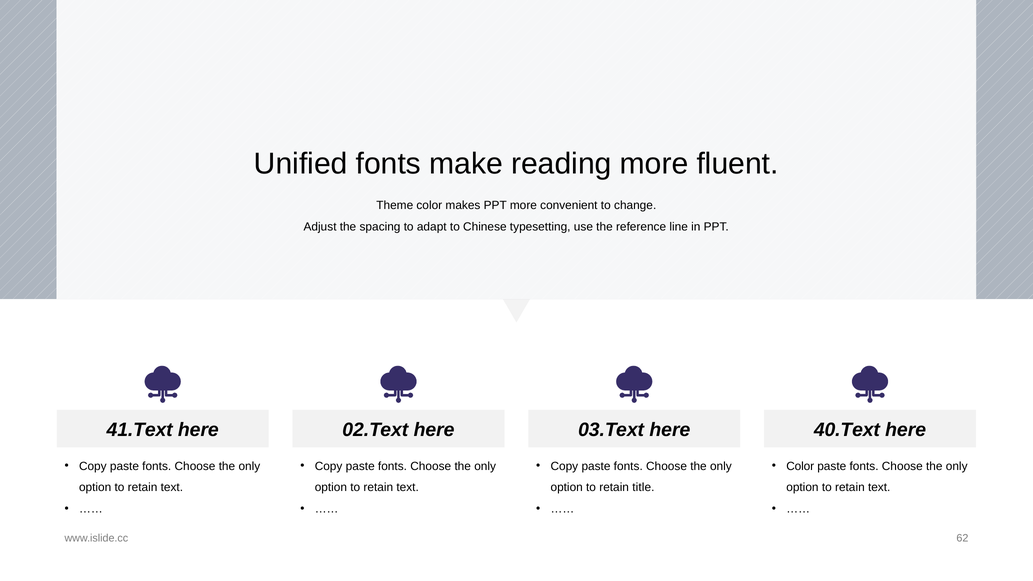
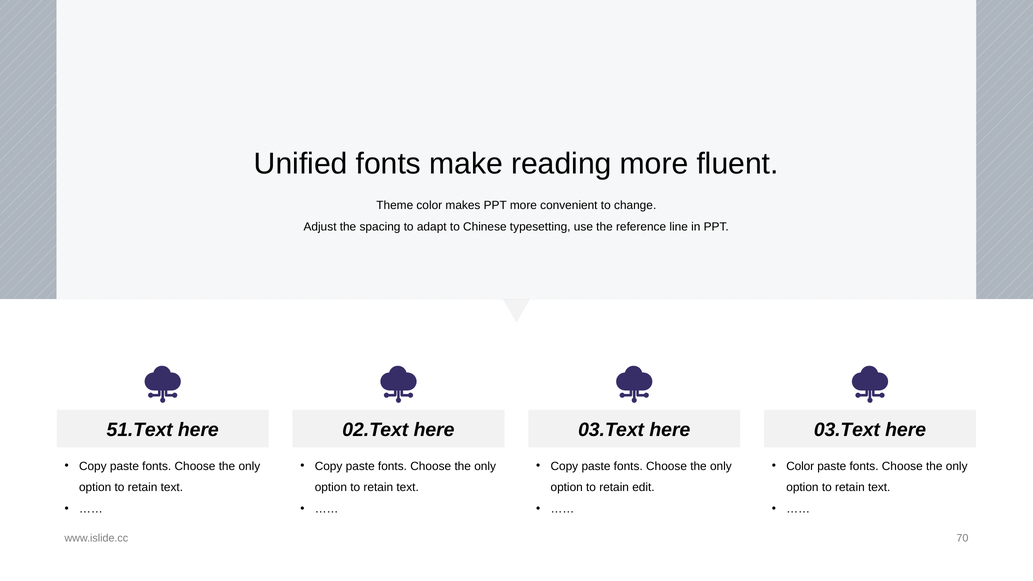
41.Text: 41.Text -> 51.Text
40.Text at (847, 430): 40.Text -> 03.Text
title: title -> edit
62: 62 -> 70
